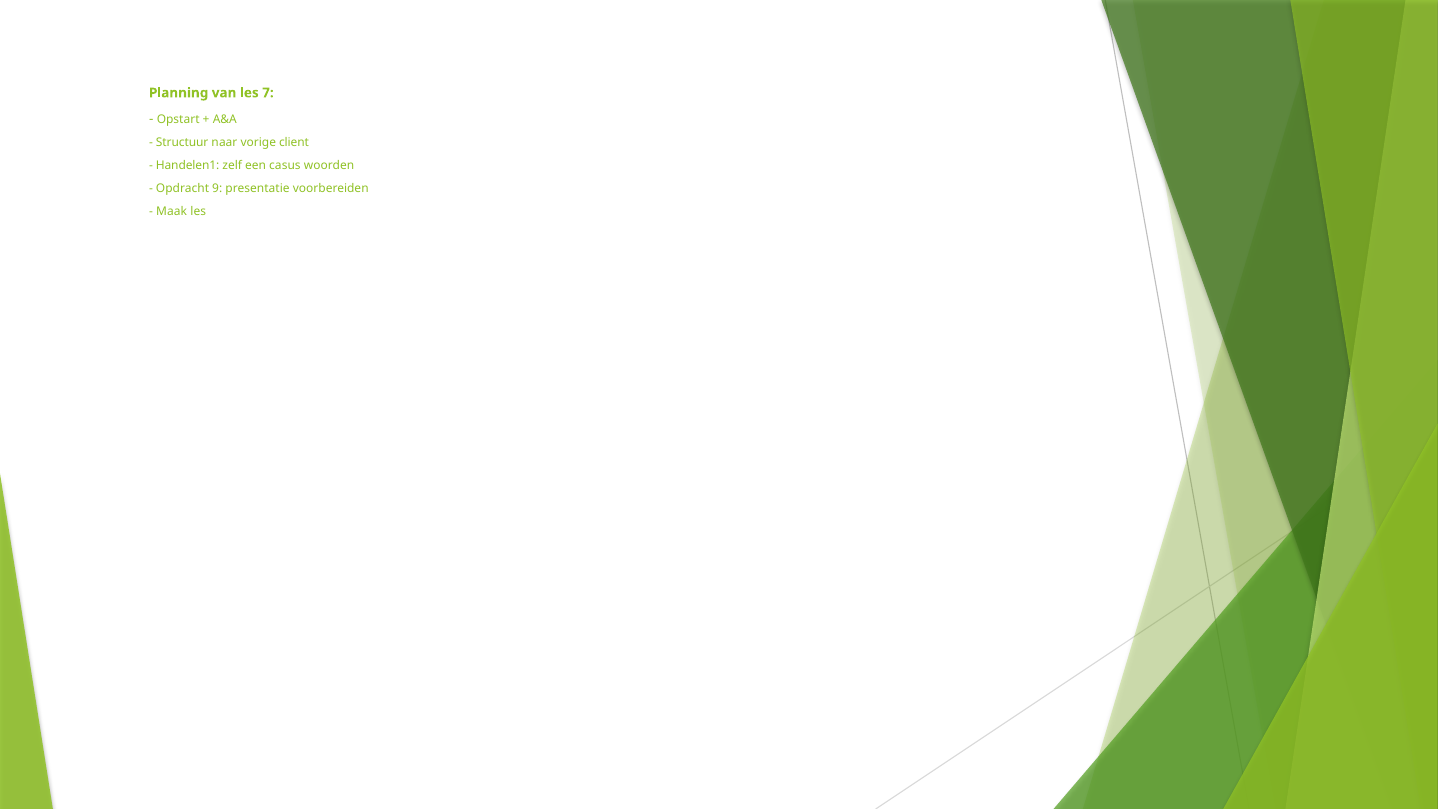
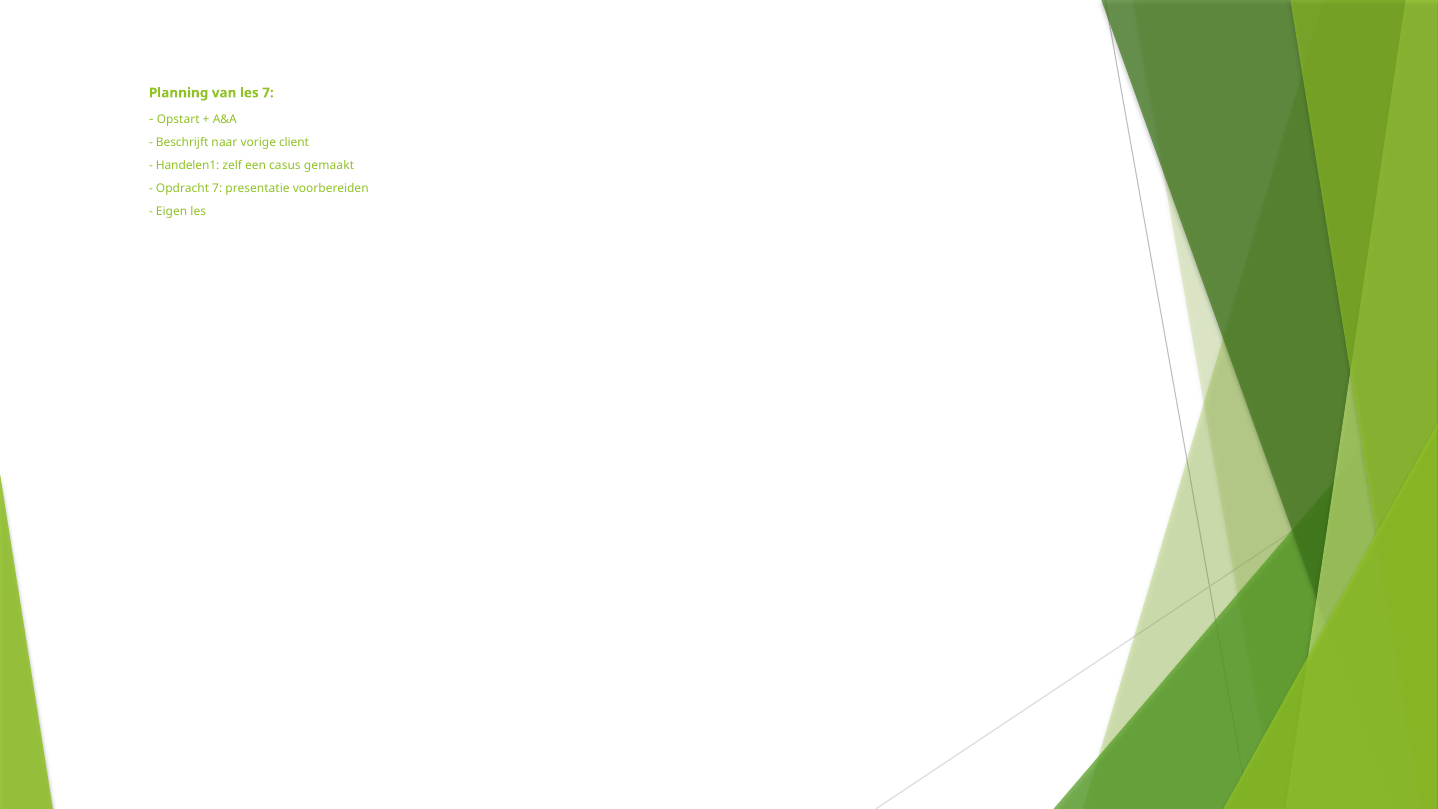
Structuur: Structuur -> Beschrijft
woorden: woorden -> gemaakt
Opdracht 9: 9 -> 7
Maak: Maak -> Eigen
